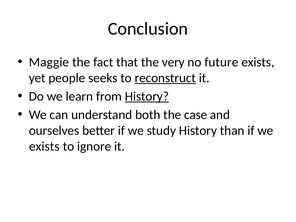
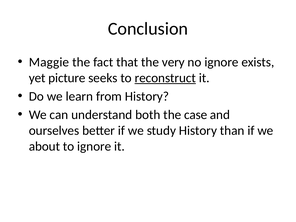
no future: future -> ignore
people: people -> picture
History at (147, 96) underline: present -> none
exists at (44, 146): exists -> about
